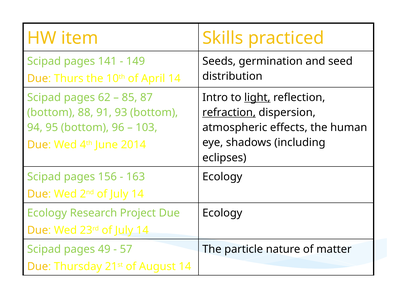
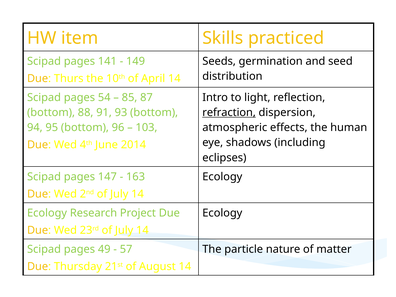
62: 62 -> 54
light underline: present -> none
156: 156 -> 147
